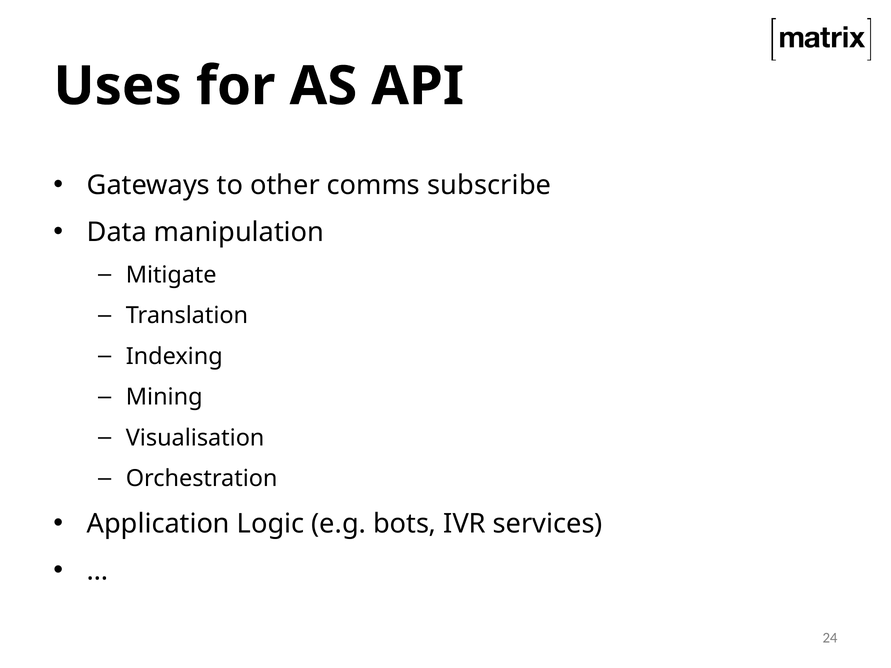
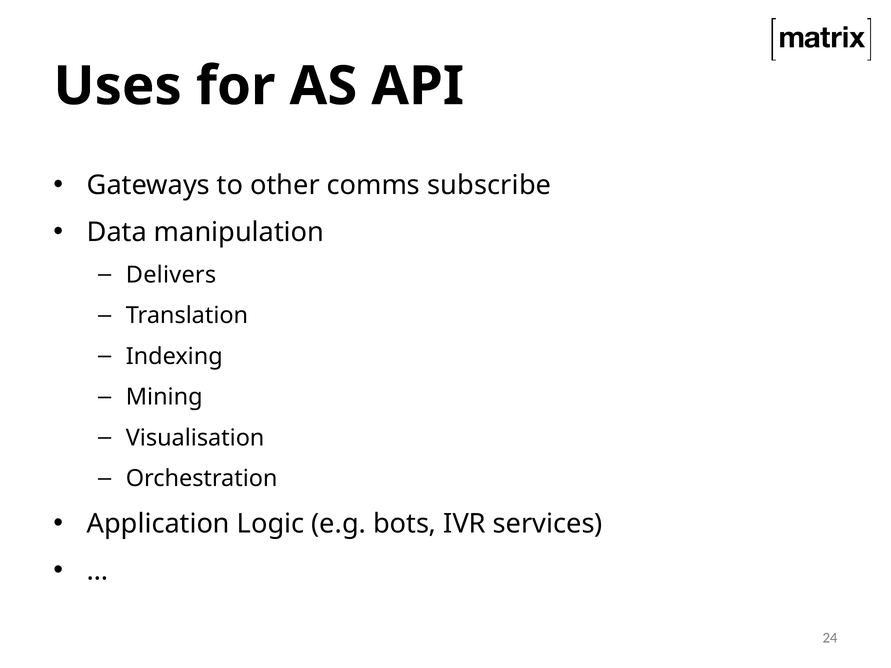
Mitigate: Mitigate -> Delivers
